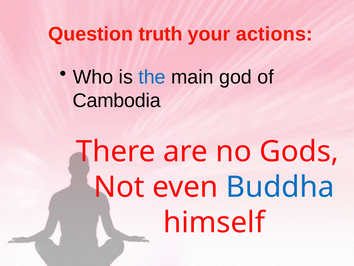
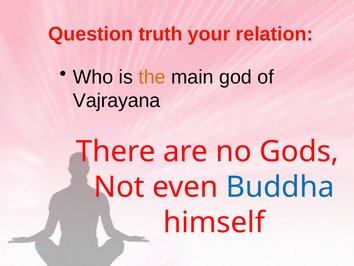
actions: actions -> relation
the colour: blue -> orange
Cambodia: Cambodia -> Vajrayana
